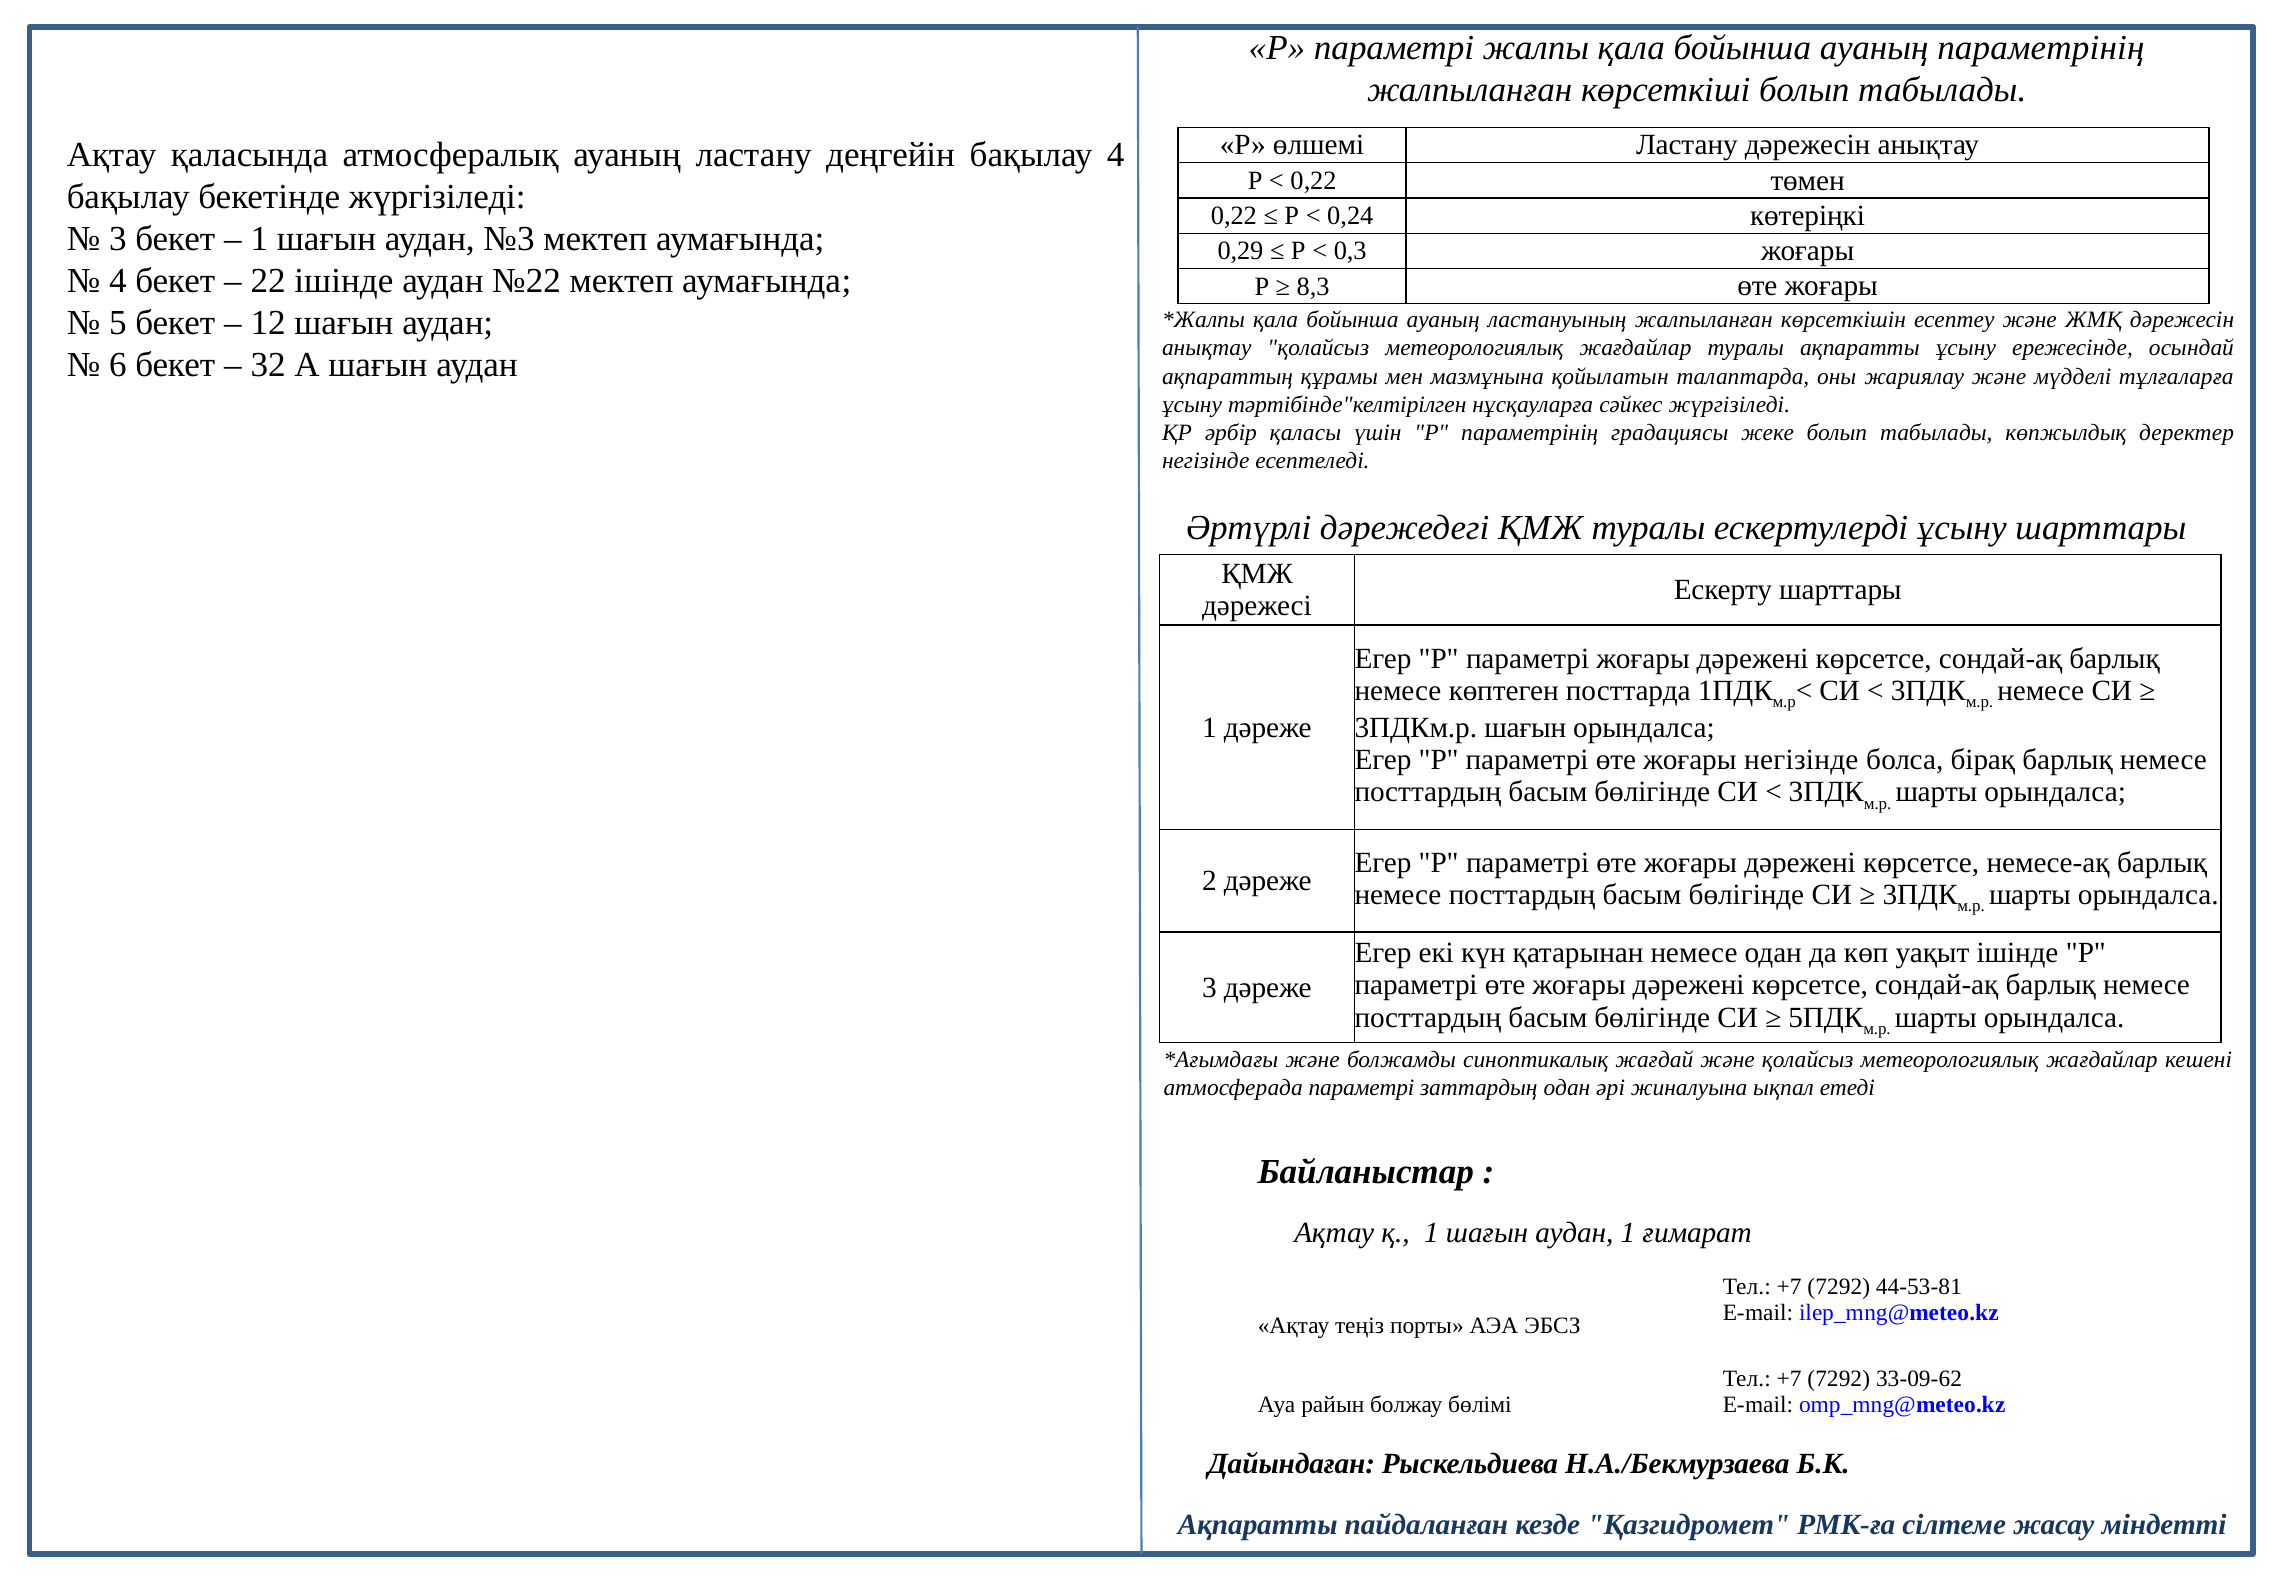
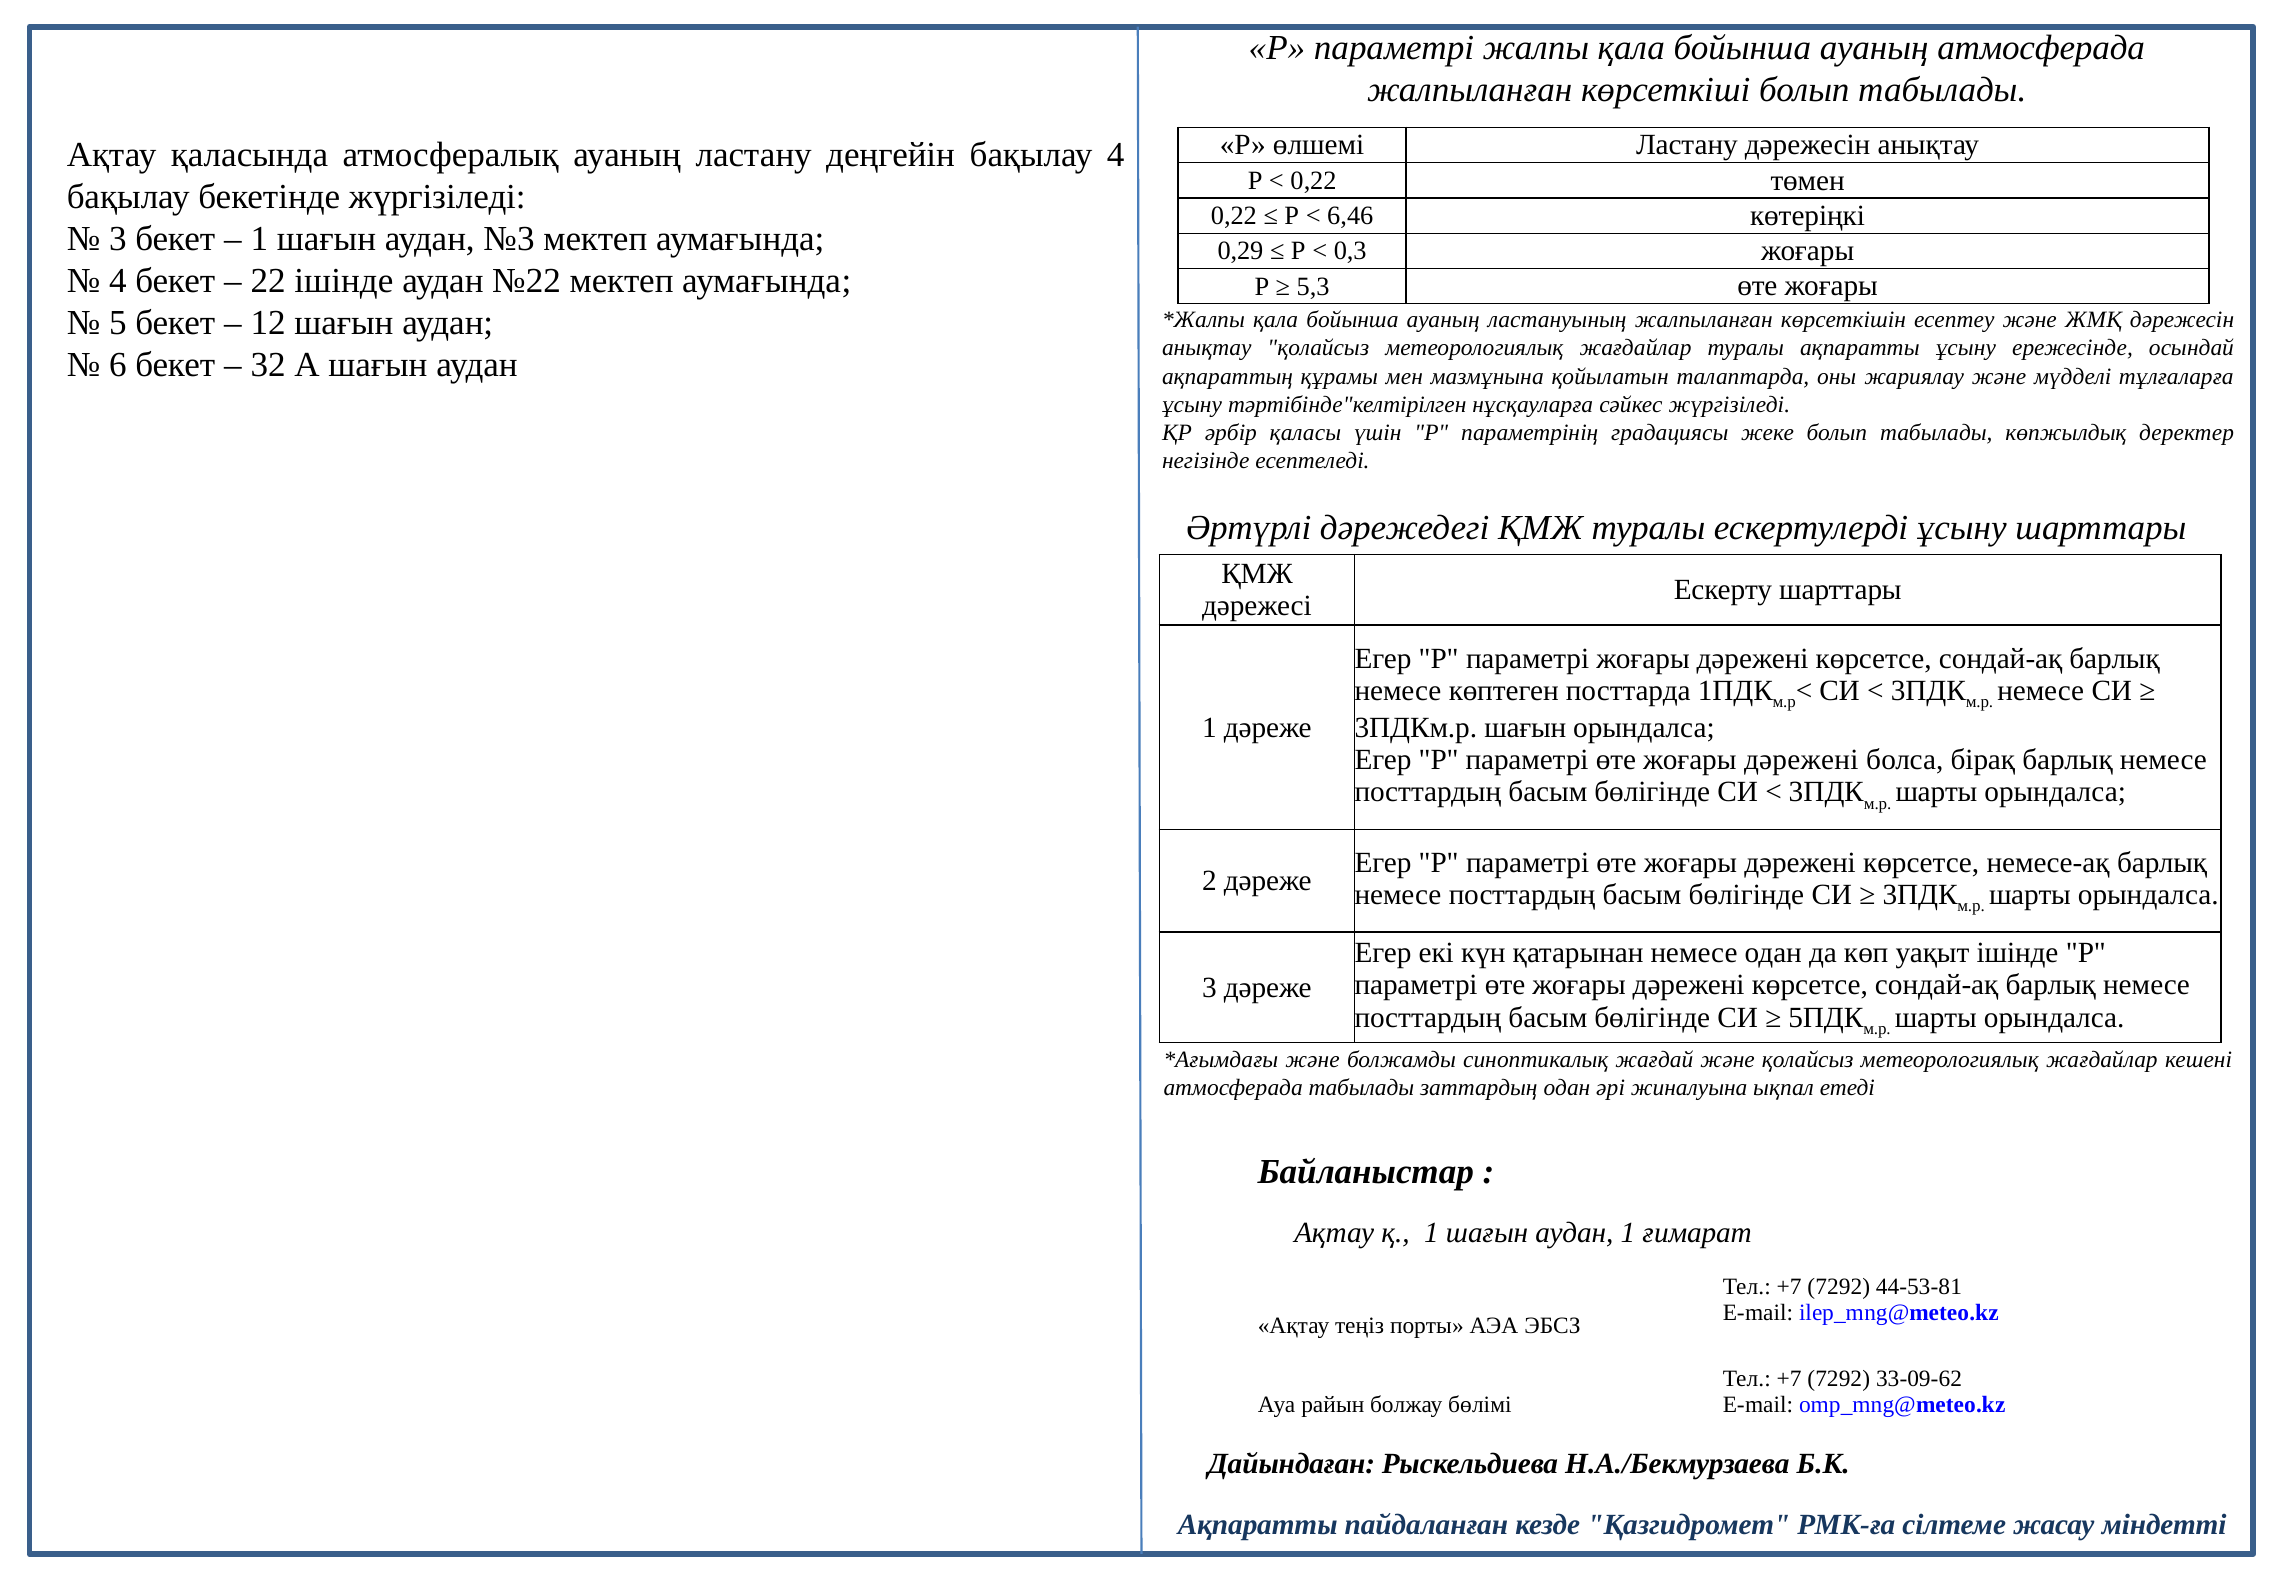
ауаның параметрінің: параметрінің -> атмосферада
0,24: 0,24 -> 6,46
8,3: 8,3 -> 5,3
негізінде at (1801, 760): негізінде -> дәрежені
атмосферада параметрі: параметрі -> табылады
